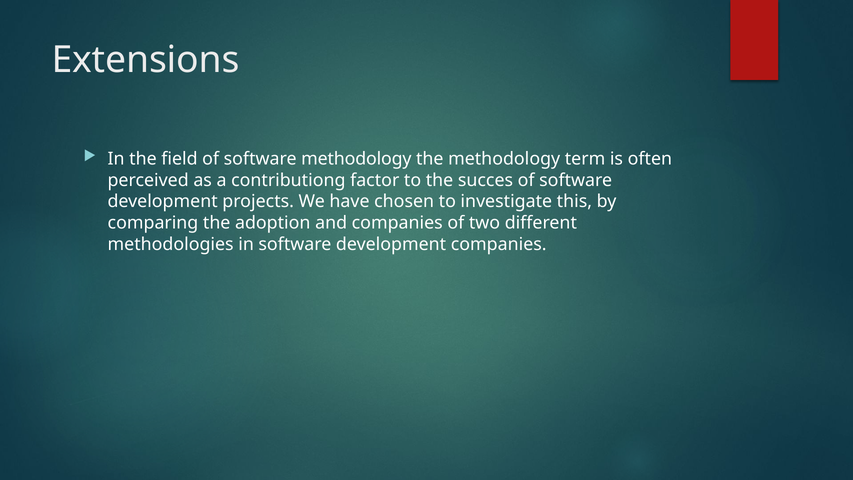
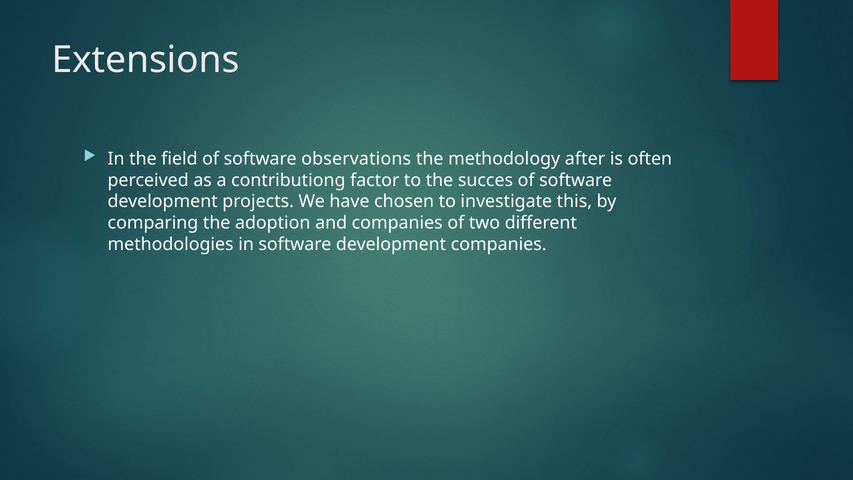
software methodology: methodology -> observations
term: term -> after
